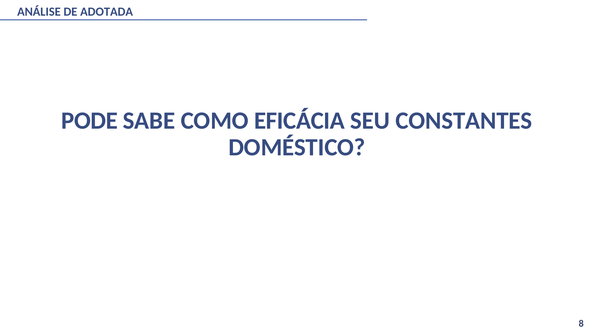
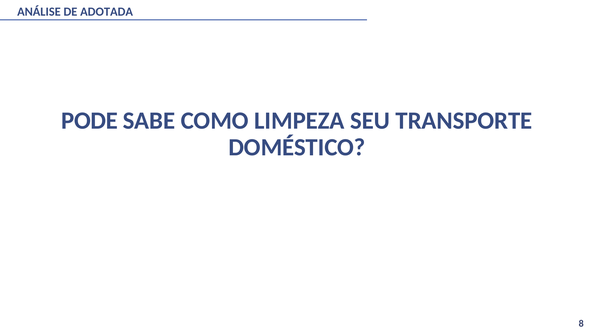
EFICÁCIA: EFICÁCIA -> LIMPEZA
CONSTANTES: CONSTANTES -> TRANSPORTE
